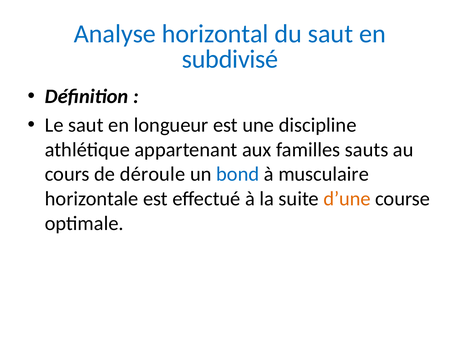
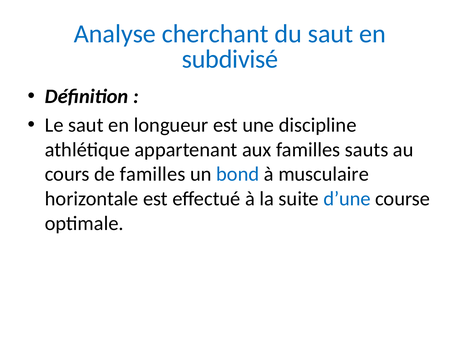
horizontal: horizontal -> cherchant
de déroule: déroule -> familles
d’une colour: orange -> blue
